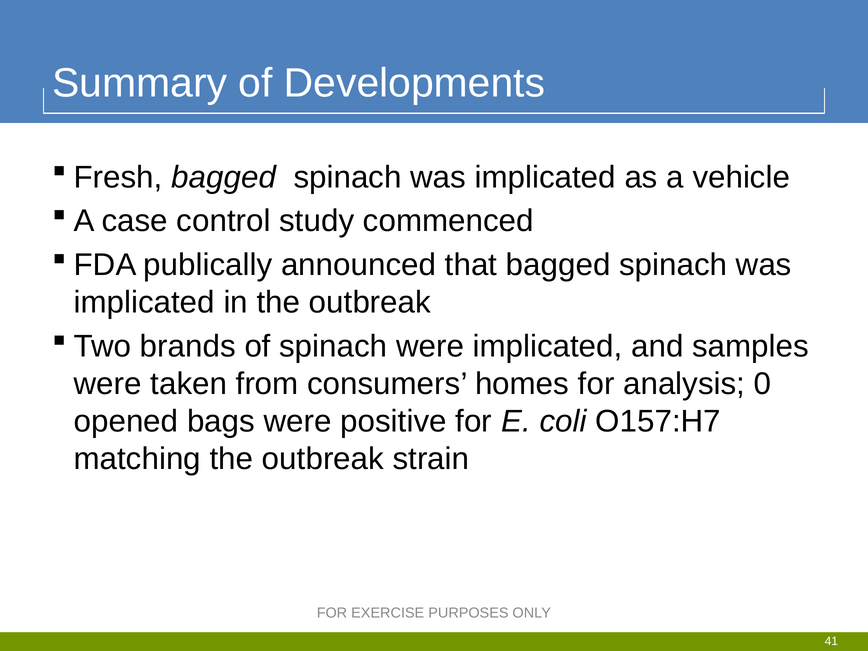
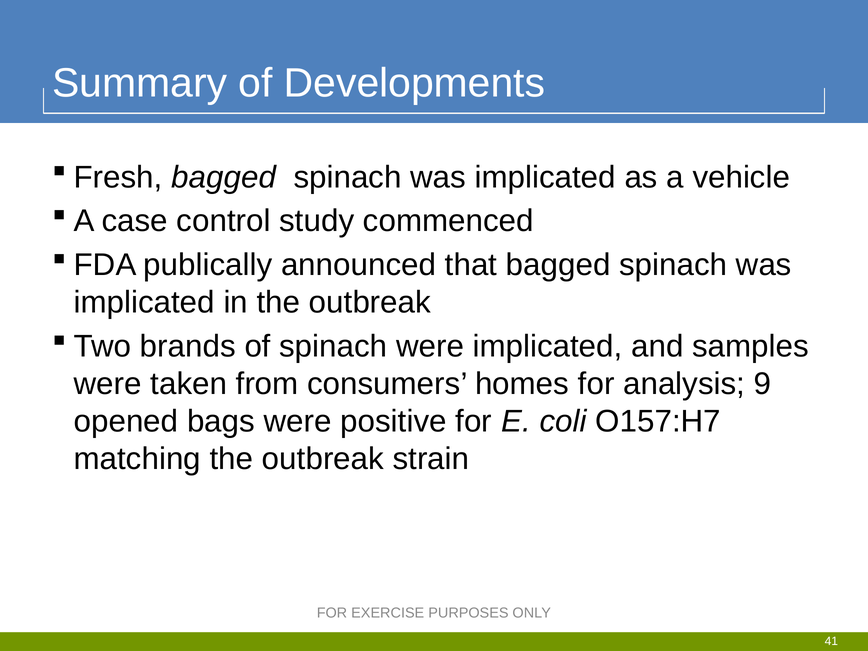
0: 0 -> 9
